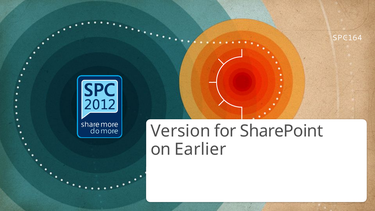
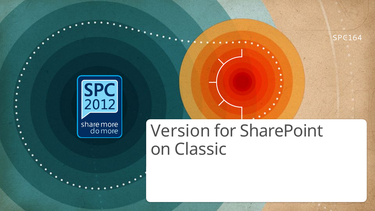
Earlier: Earlier -> Classic
